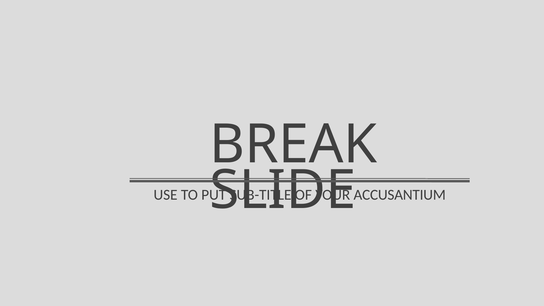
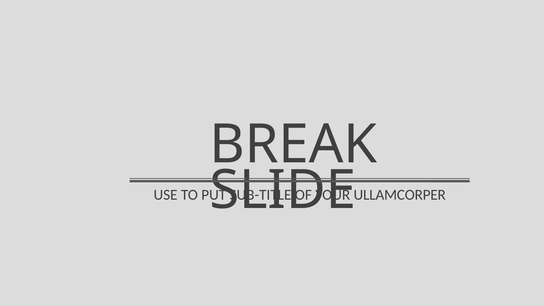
ACCUSANTIUM: ACCUSANTIUM -> ULLAMCORPER
